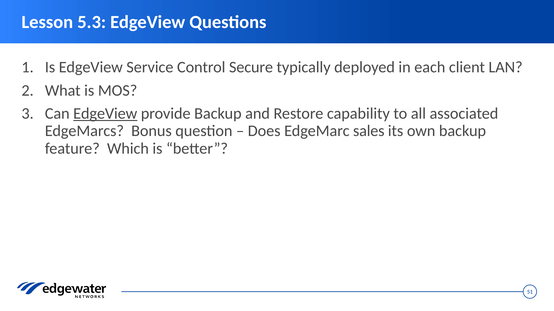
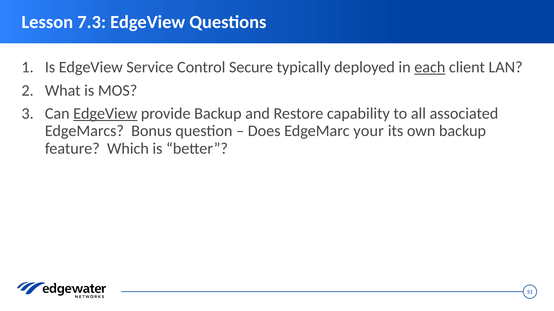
5.3: 5.3 -> 7.3
each underline: none -> present
sales: sales -> your
